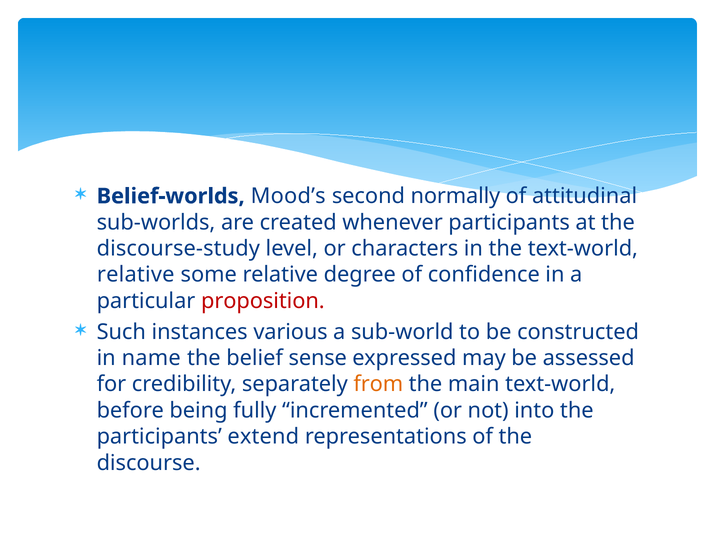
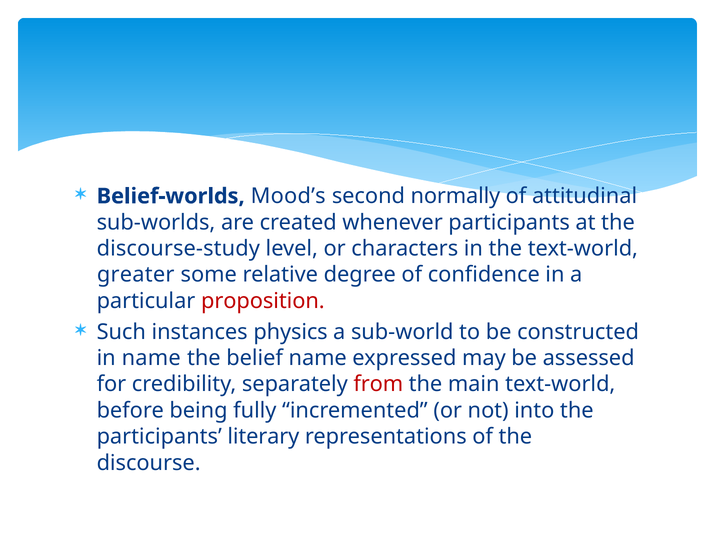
relative at (136, 274): relative -> greater
various: various -> physics
belief sense: sense -> name
from colour: orange -> red
extend: extend -> literary
